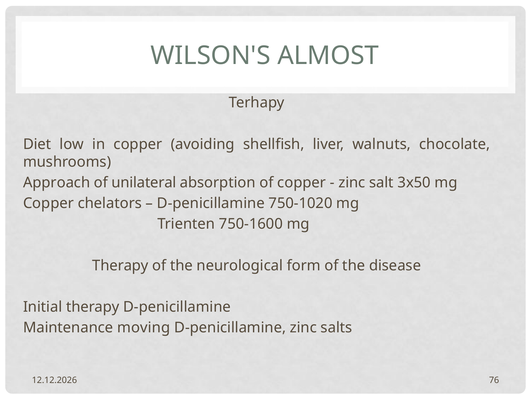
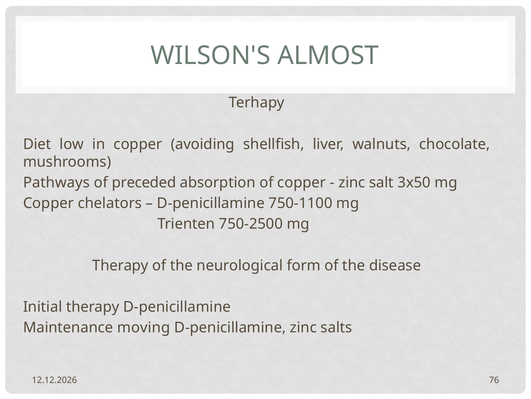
Approach: Approach -> Pathways
unilateral: unilateral -> preceded
750-1020: 750-1020 -> 750-1100
750-1600: 750-1600 -> 750-2500
